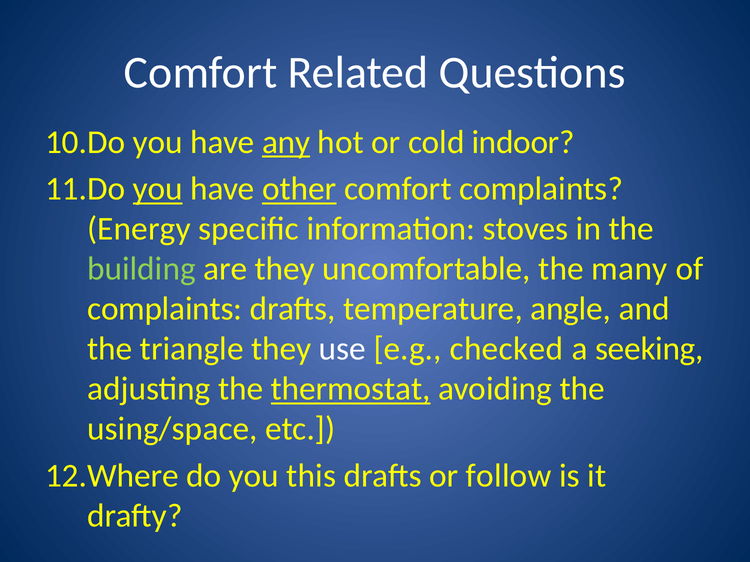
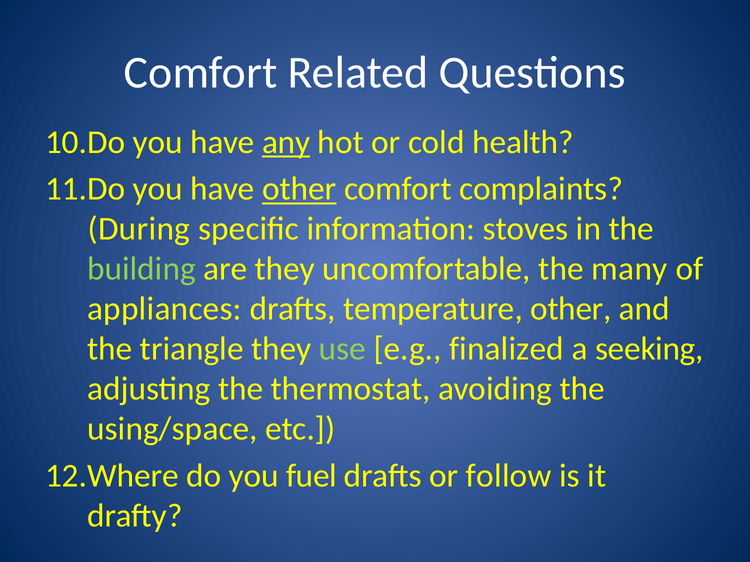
indoor: indoor -> health
you at (158, 189) underline: present -> none
Energy: Energy -> During
complaints at (165, 309): complaints -> appliances
temperature angle: angle -> other
use colour: white -> light green
checked: checked -> finalized
thermostat underline: present -> none
this: this -> fuel
